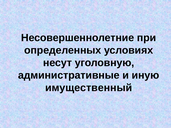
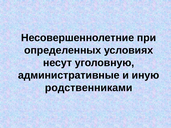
имущественный: имущественный -> родственниками
